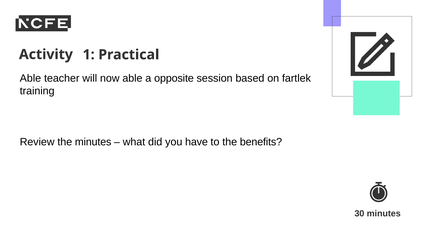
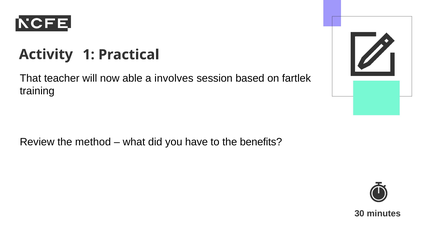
Able at (30, 78): Able -> That
opposite: opposite -> involves
the minutes: minutes -> method
